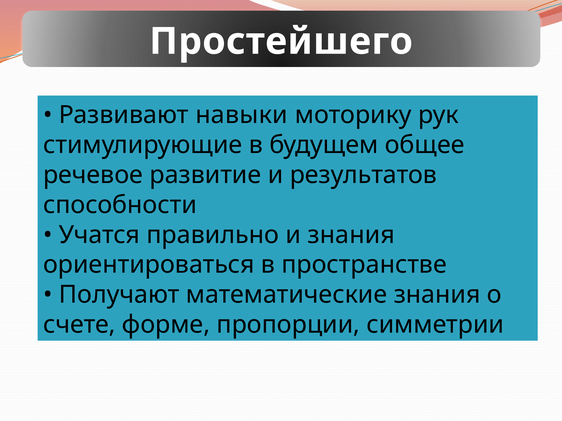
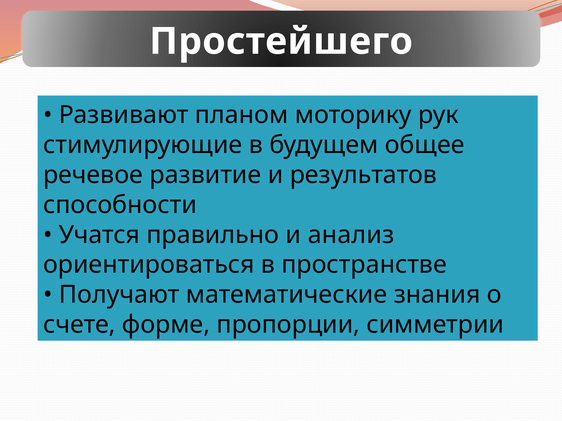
навыки: навыки -> планом
и знания: знания -> анализ
